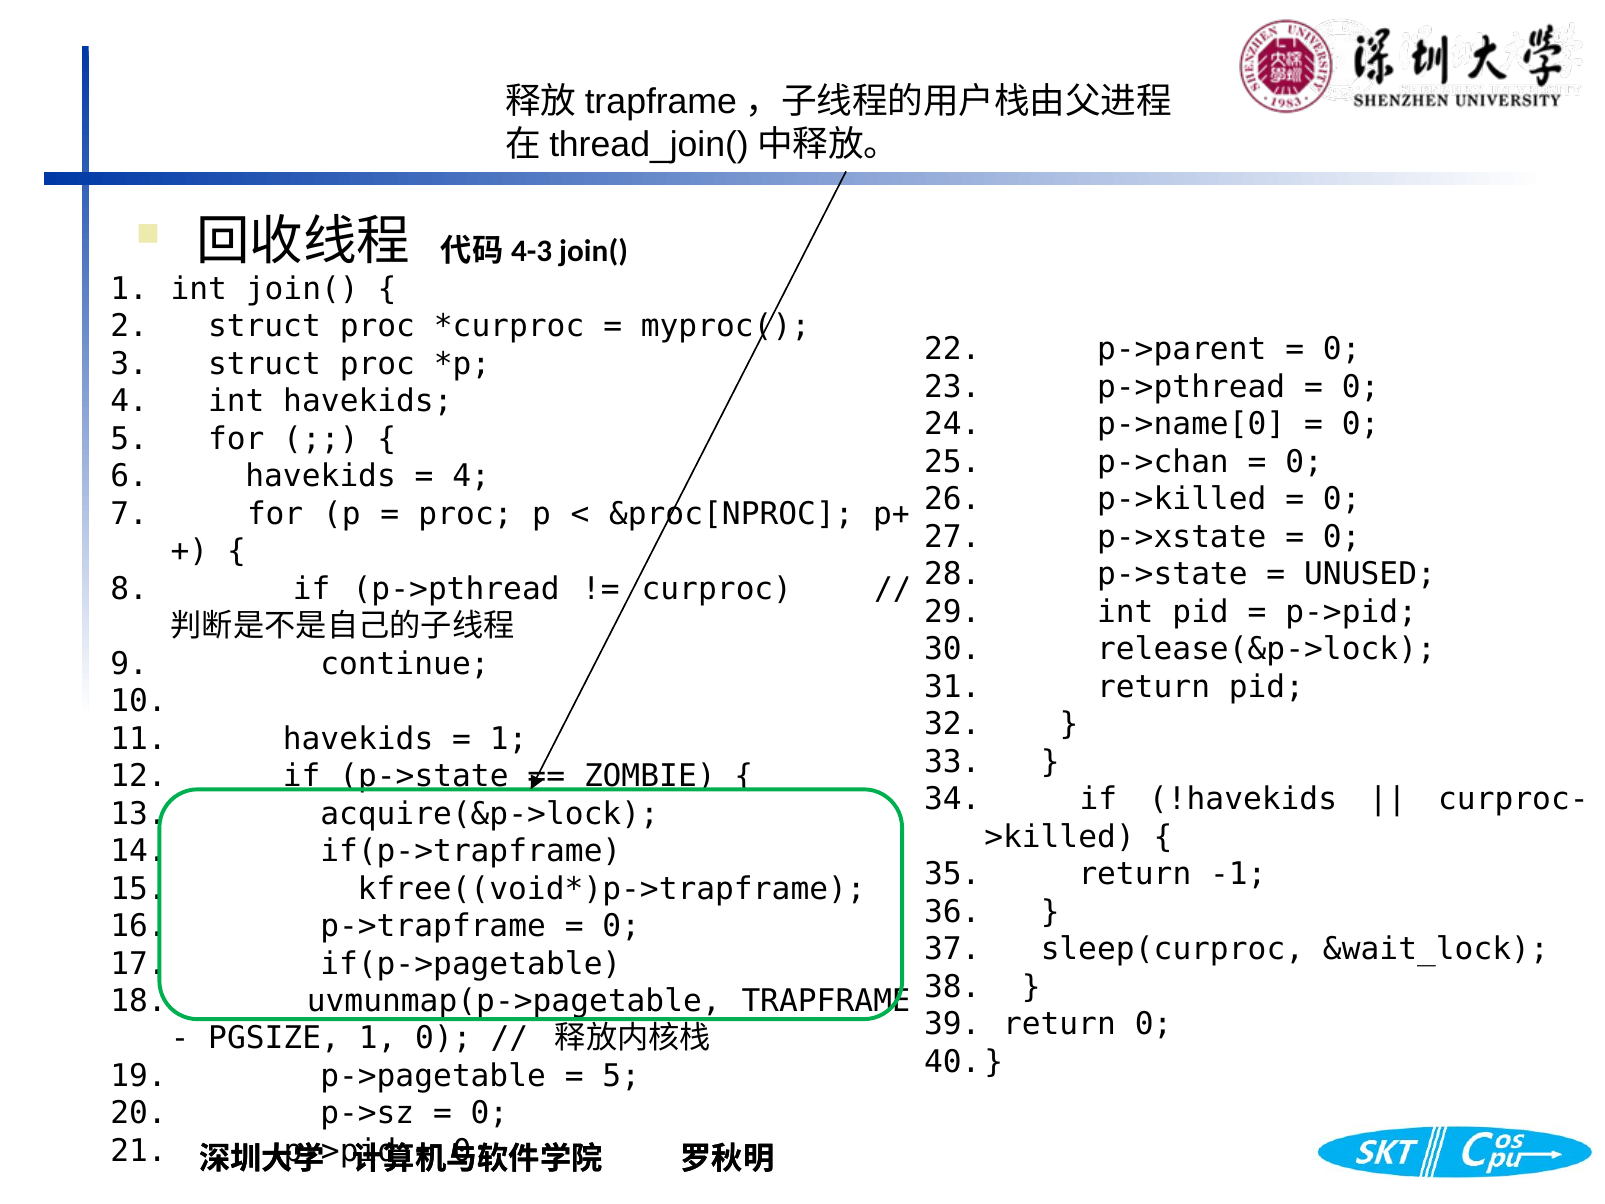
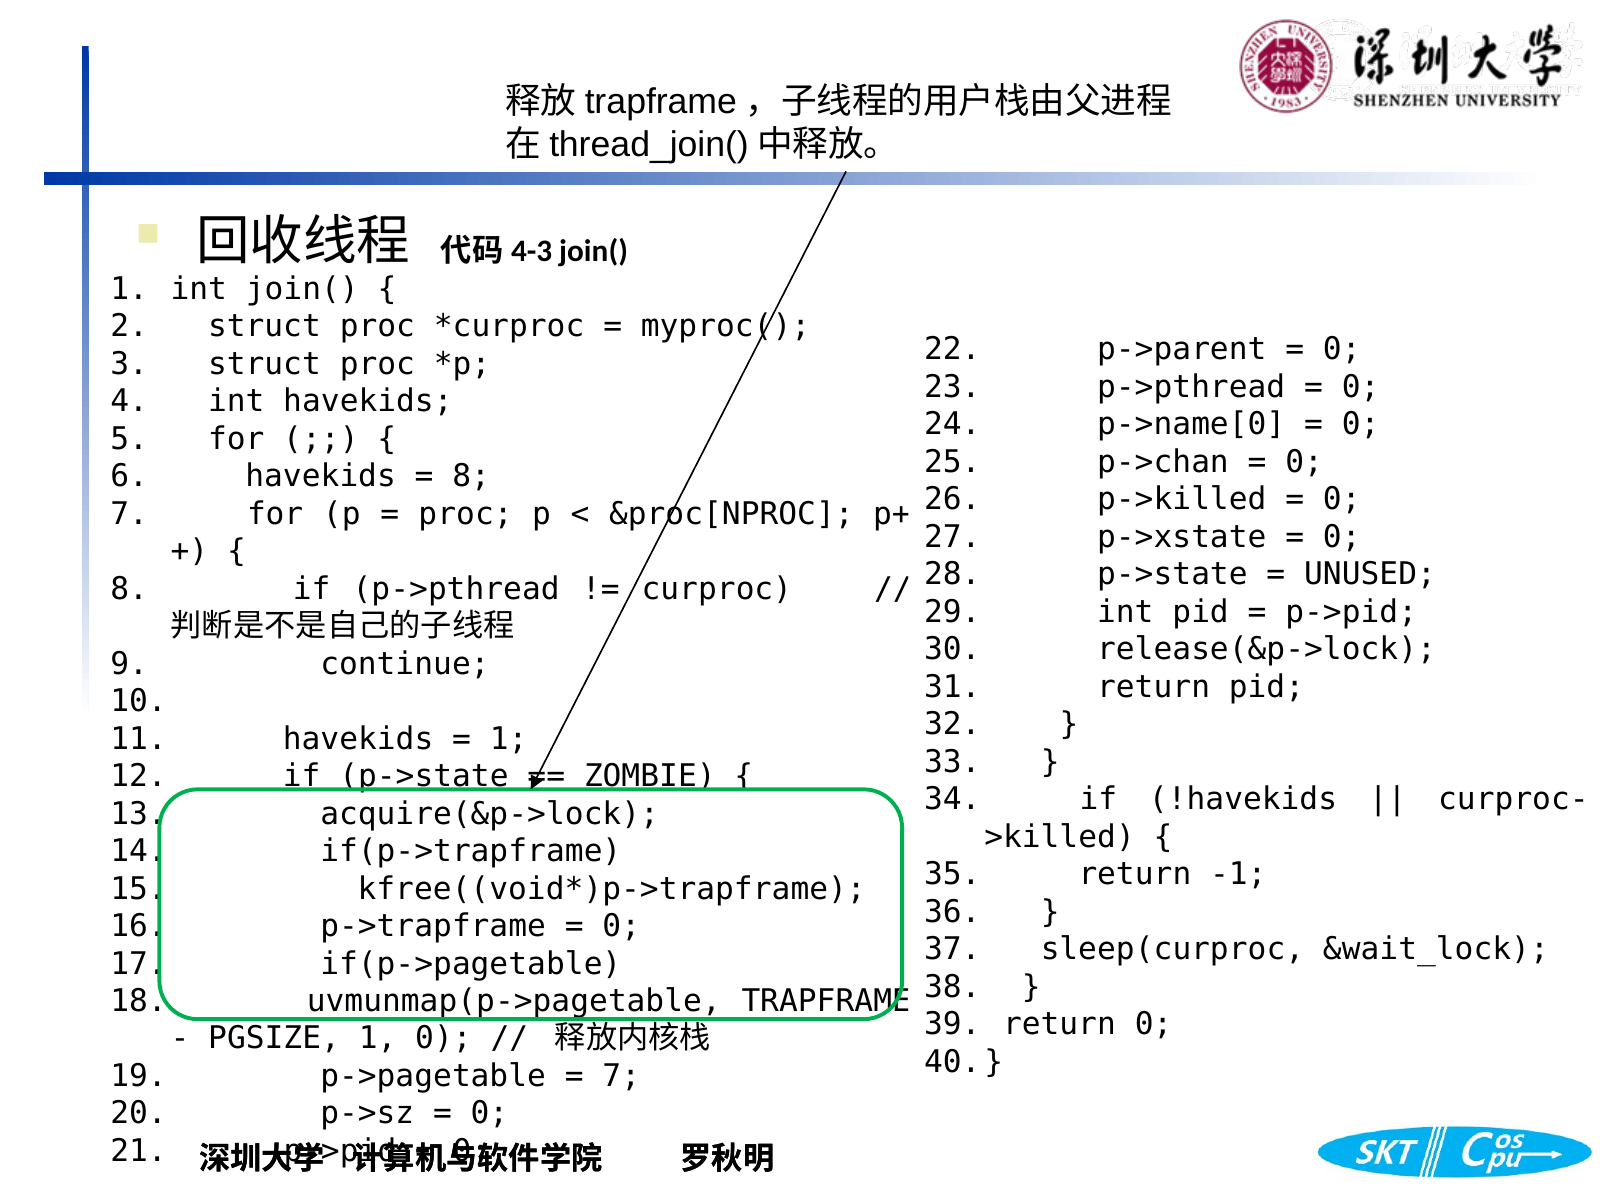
4 at (471, 476): 4 -> 8
5 at (621, 1076): 5 -> 7
